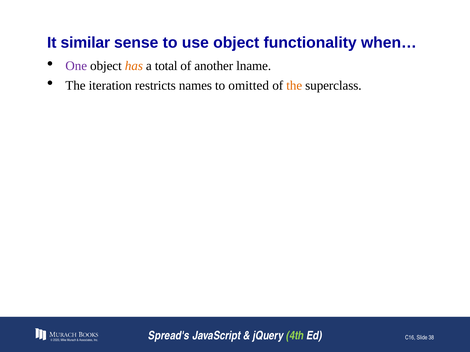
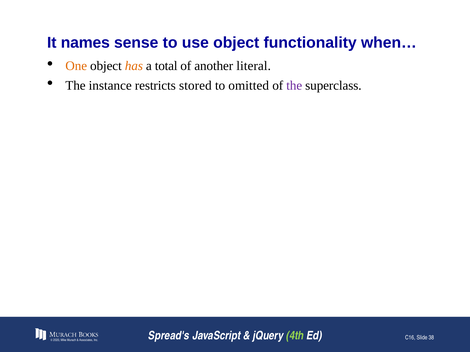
similar: similar -> names
One colour: purple -> orange
lname: lname -> literal
iteration: iteration -> instance
names: names -> stored
the at (294, 86) colour: orange -> purple
